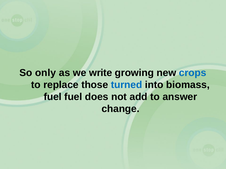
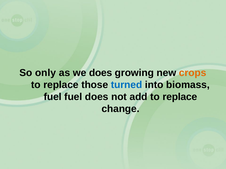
we write: write -> does
crops colour: blue -> orange
add to answer: answer -> replace
